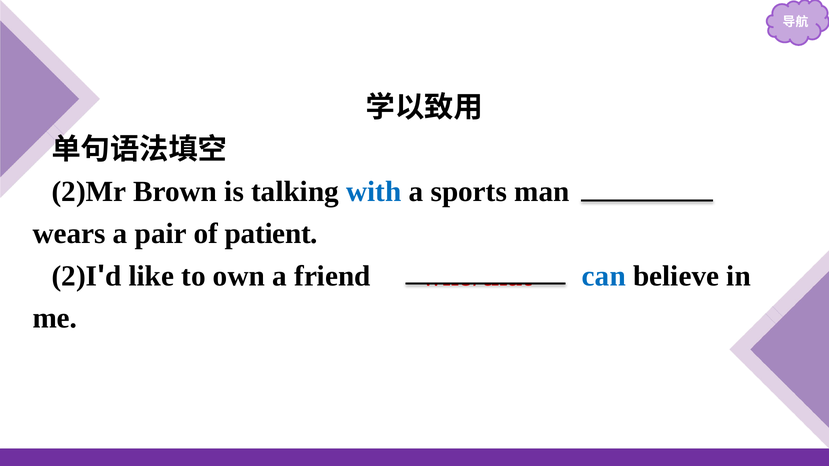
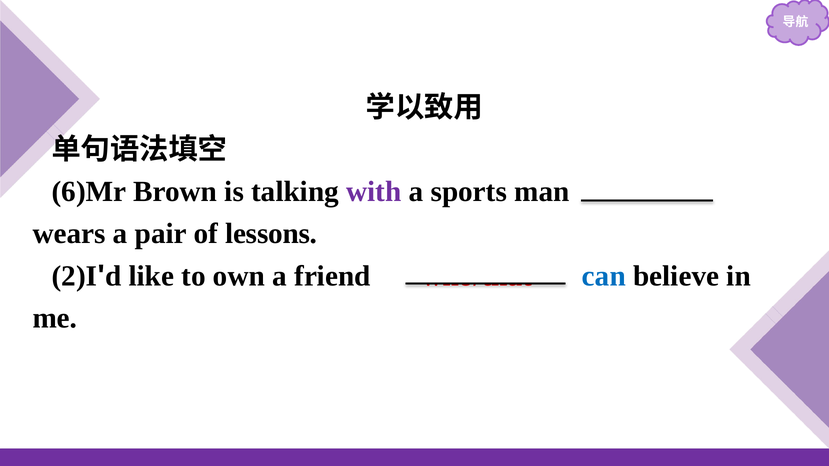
2)Mr: 2)Mr -> 6)Mr
with colour: blue -> purple
patient: patient -> lessons
